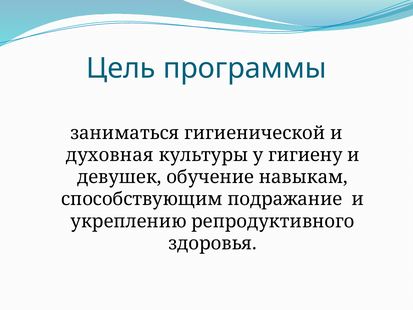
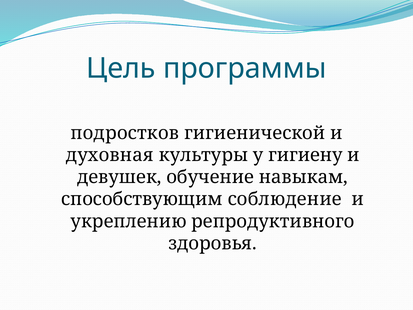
заниматься: заниматься -> подростков
подражание: подражание -> соблюдение
